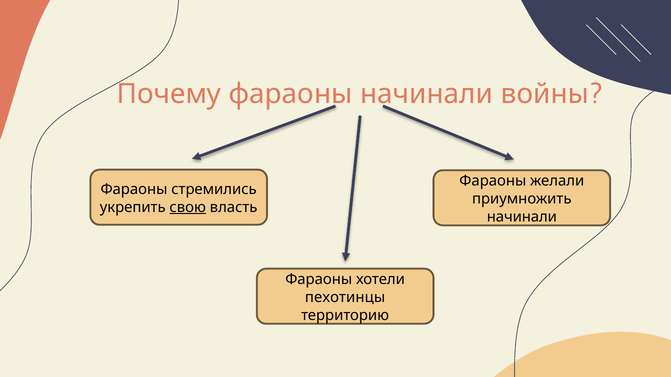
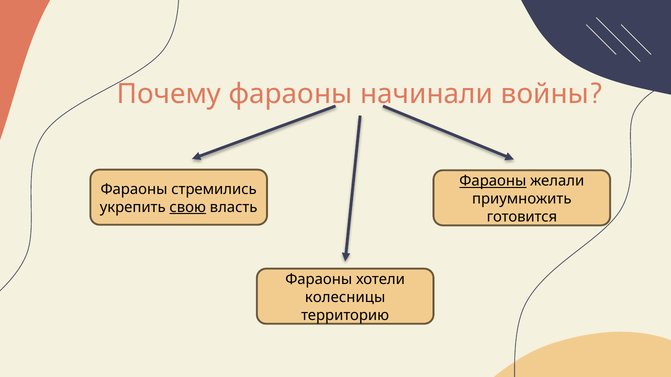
Фараоны at (493, 181) underline: none -> present
начинали at (522, 217): начинали -> готовится
пехотинцы: пехотинцы -> колесницы
